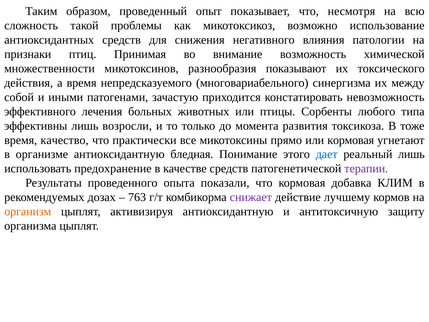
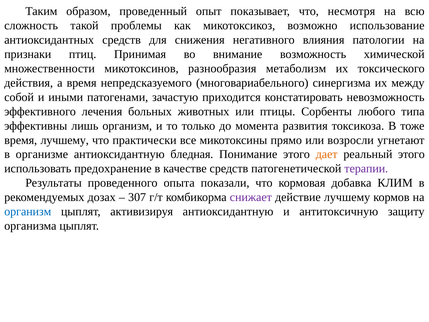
показывают: показывают -> метаболизм
лишь возросли: возросли -> организм
время качество: качество -> лучшему
или кормовая: кормовая -> возросли
дает colour: blue -> orange
реальный лишь: лишь -> этого
763: 763 -> 307
организм at (28, 211) colour: orange -> blue
